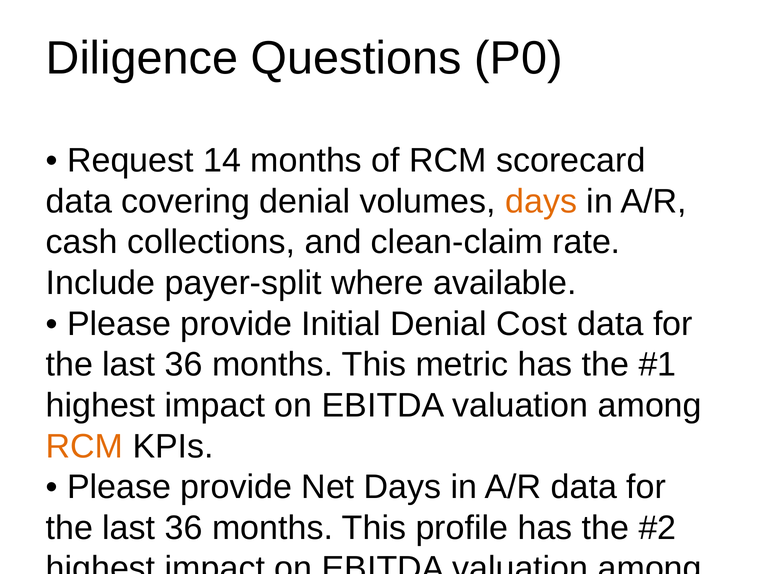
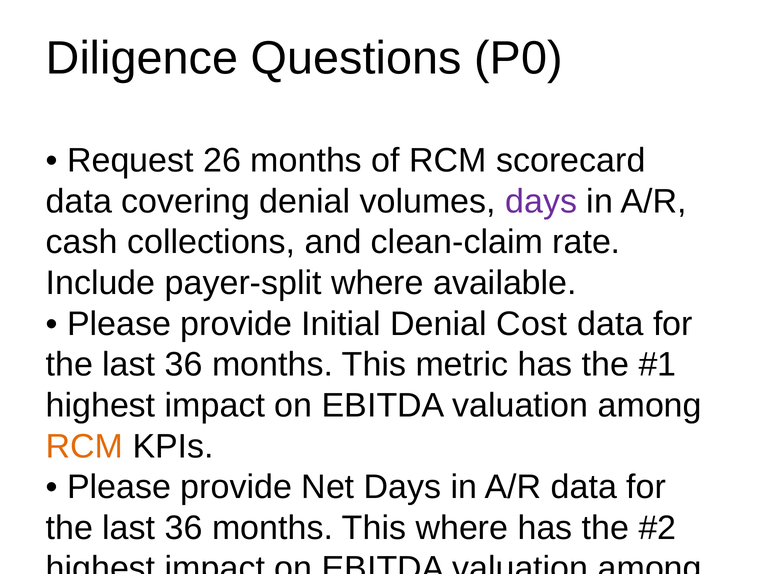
14: 14 -> 26
days at (541, 201) colour: orange -> purple
This profile: profile -> where
